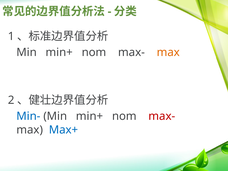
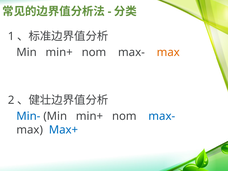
max- at (162, 116) colour: red -> blue
